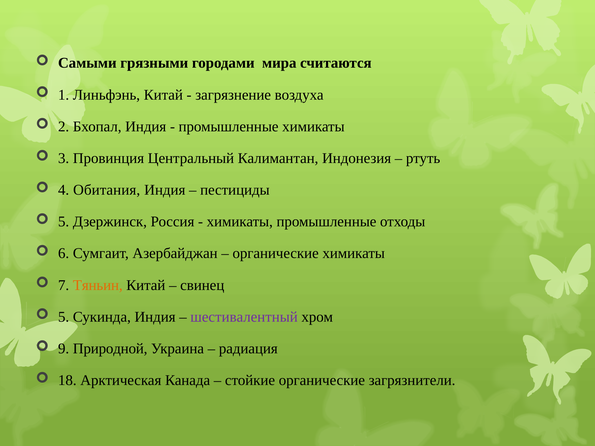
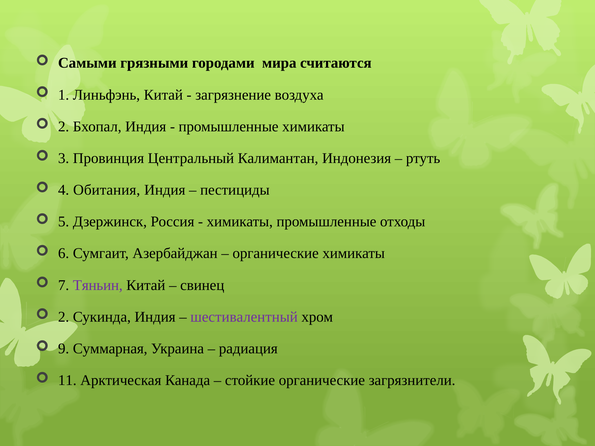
Тяньин colour: orange -> purple
5 at (64, 317): 5 -> 2
Природной: Природной -> Суммарная
18: 18 -> 11
